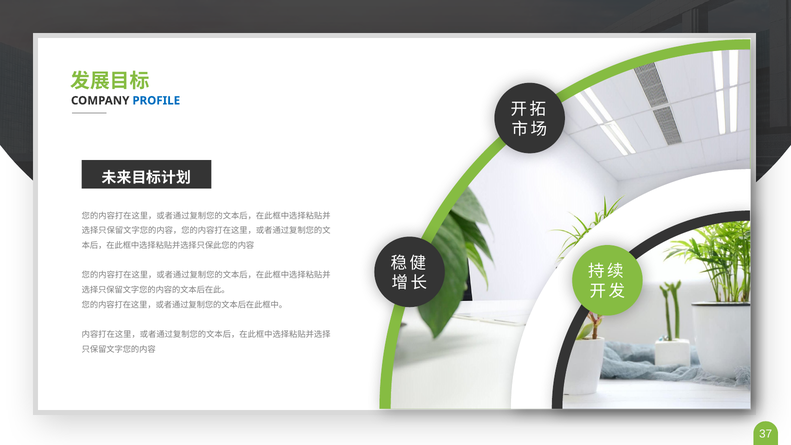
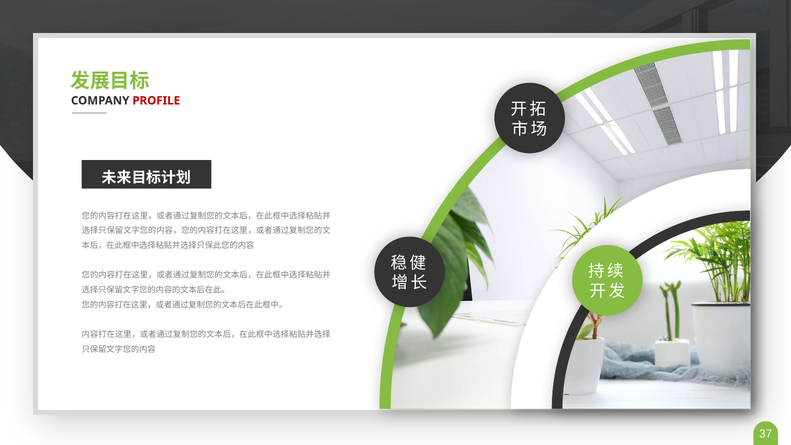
PROFILE colour: blue -> red
